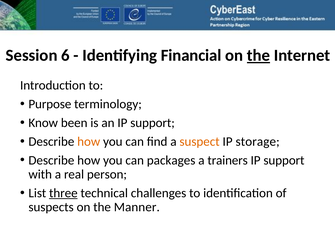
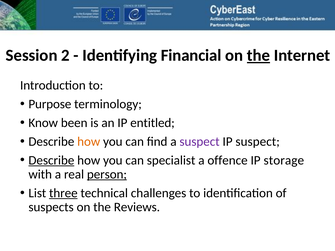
6: 6 -> 2
an IP support: support -> entitled
suspect at (200, 142) colour: orange -> purple
IP storage: storage -> suspect
Describe at (51, 160) underline: none -> present
packages: packages -> specialist
trainers: trainers -> offence
support at (284, 160): support -> storage
person underline: none -> present
Manner: Manner -> Reviews
